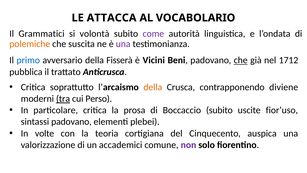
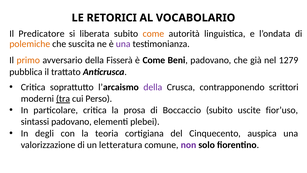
ATTACCA: ATTACCA -> RETORICI
Grammatici: Grammatici -> Predicatore
volontà: volontà -> liberata
come at (153, 34) colour: purple -> orange
primo colour: blue -> orange
è Vicini: Vicini -> Come
che at (241, 60) underline: present -> none
1712: 1712 -> 1279
della at (153, 87) colour: orange -> purple
diviene: diviene -> scrittori
volte: volte -> degli
accademici: accademici -> letteratura
